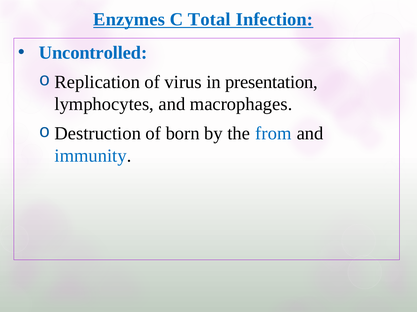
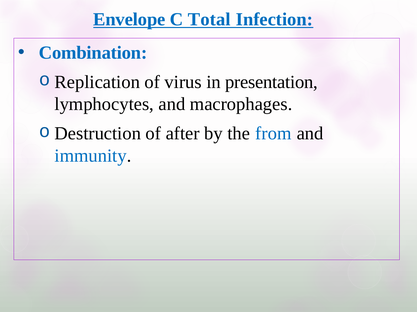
Enzymes: Enzymes -> Envelope
Uncontrolled: Uncontrolled -> Combination
born: born -> after
